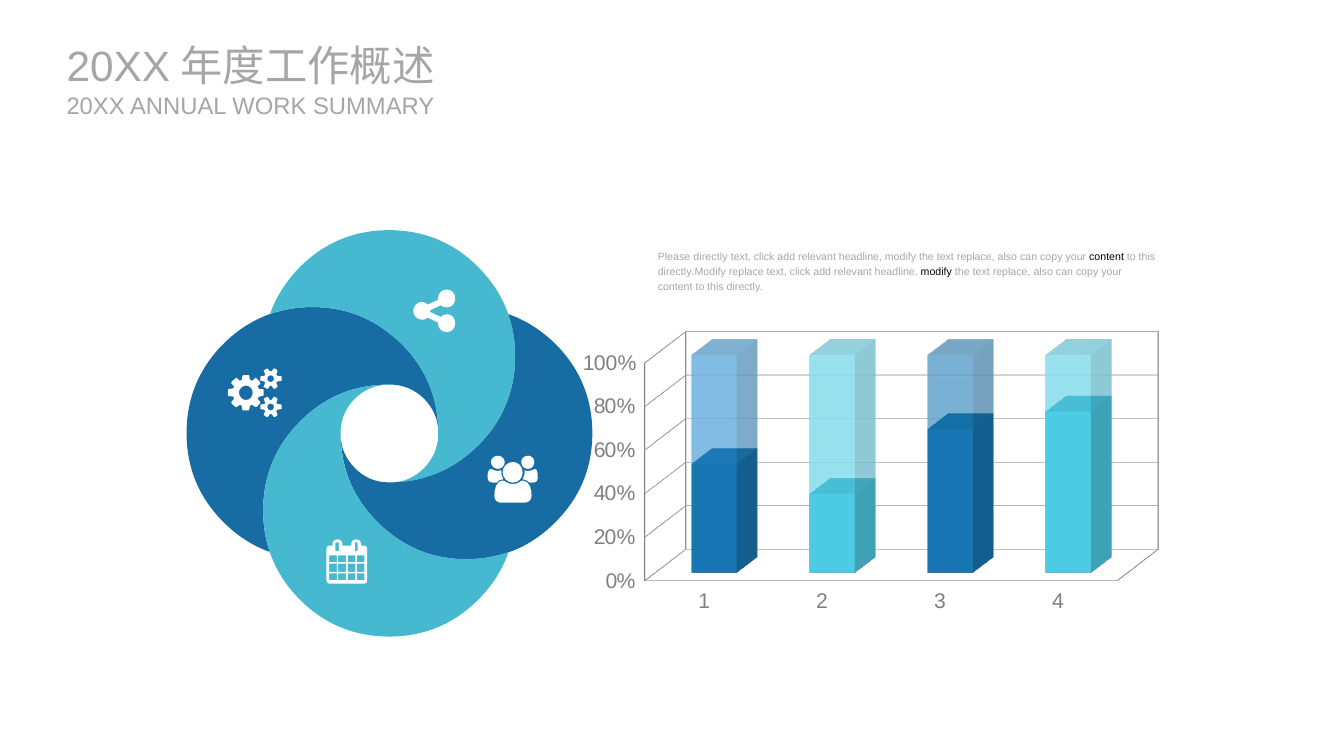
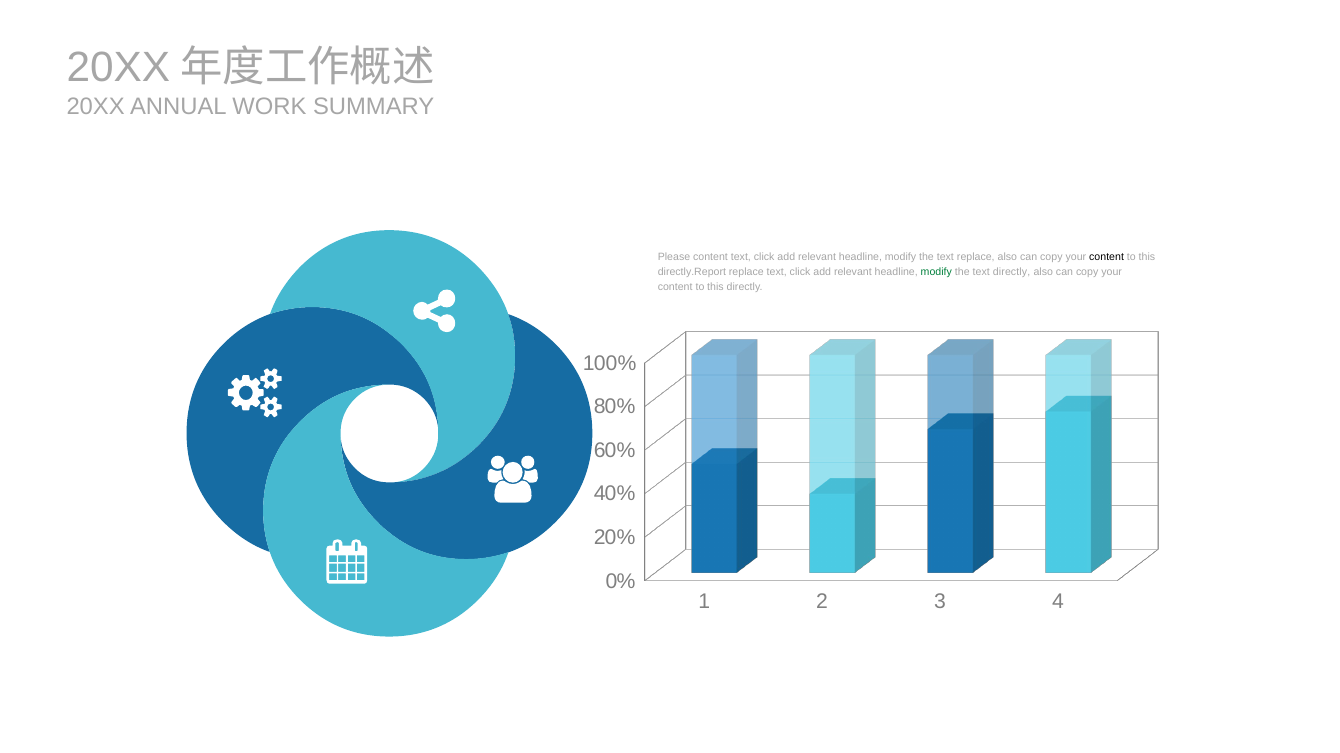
Please directly: directly -> content
directly.Modify: directly.Modify -> directly.Report
modify at (936, 272) colour: black -> green
replace at (1012, 272): replace -> directly
